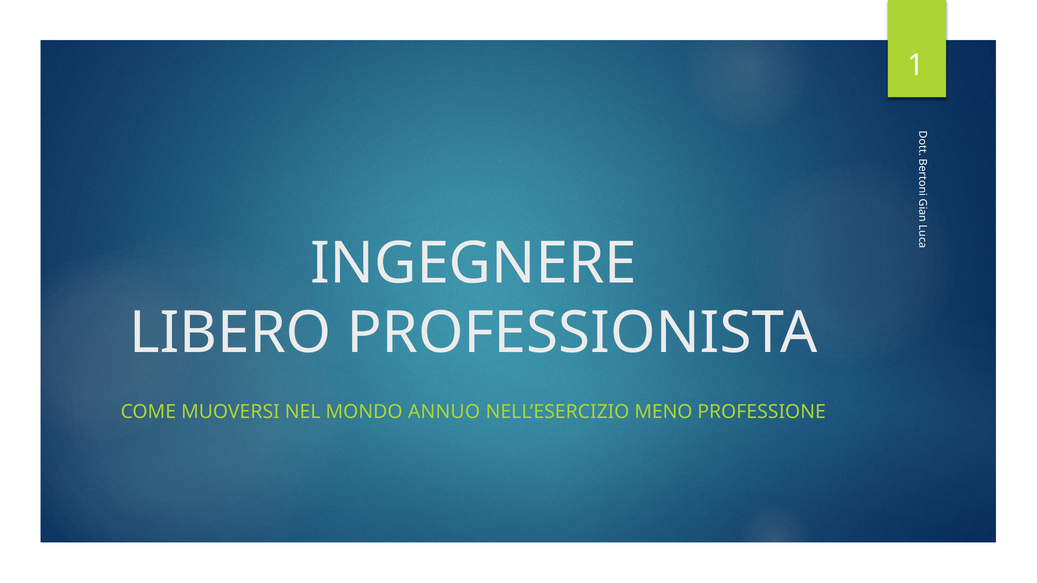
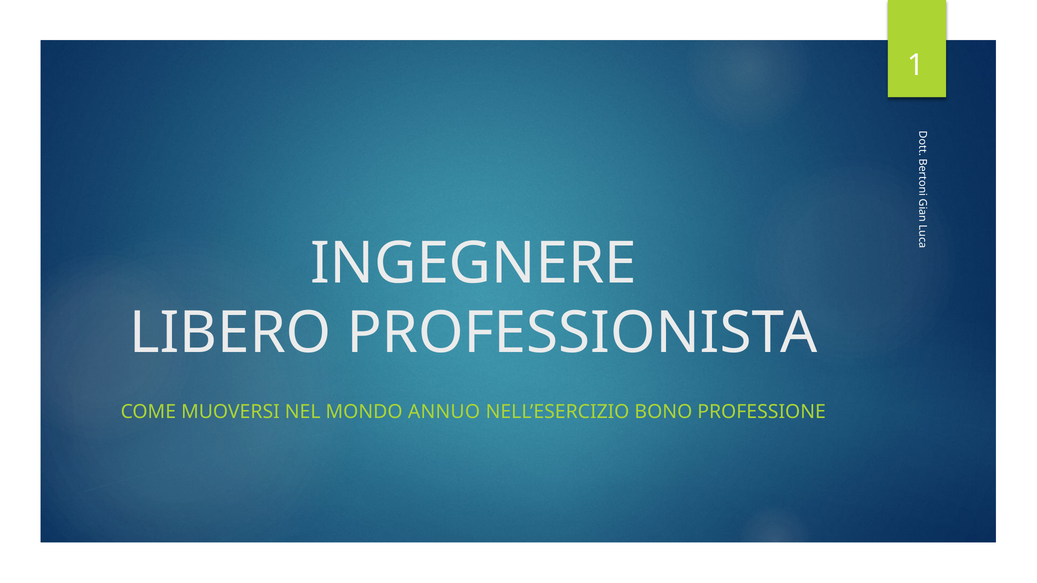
MENO: MENO -> BONO
